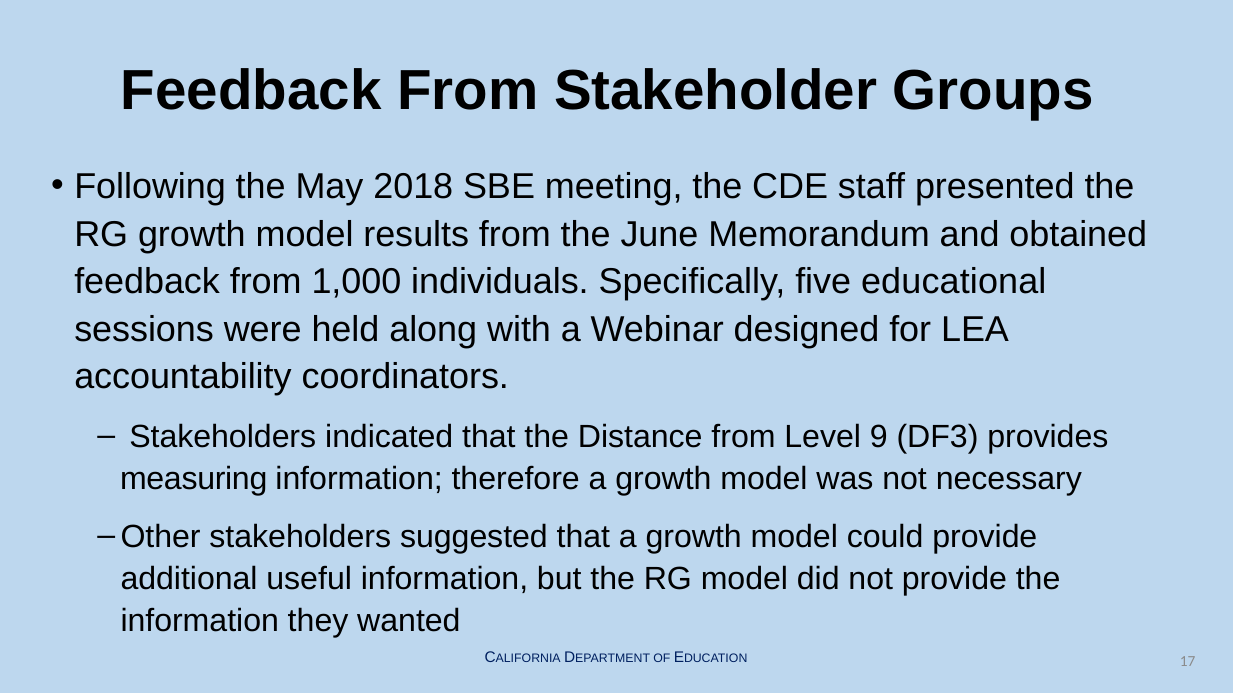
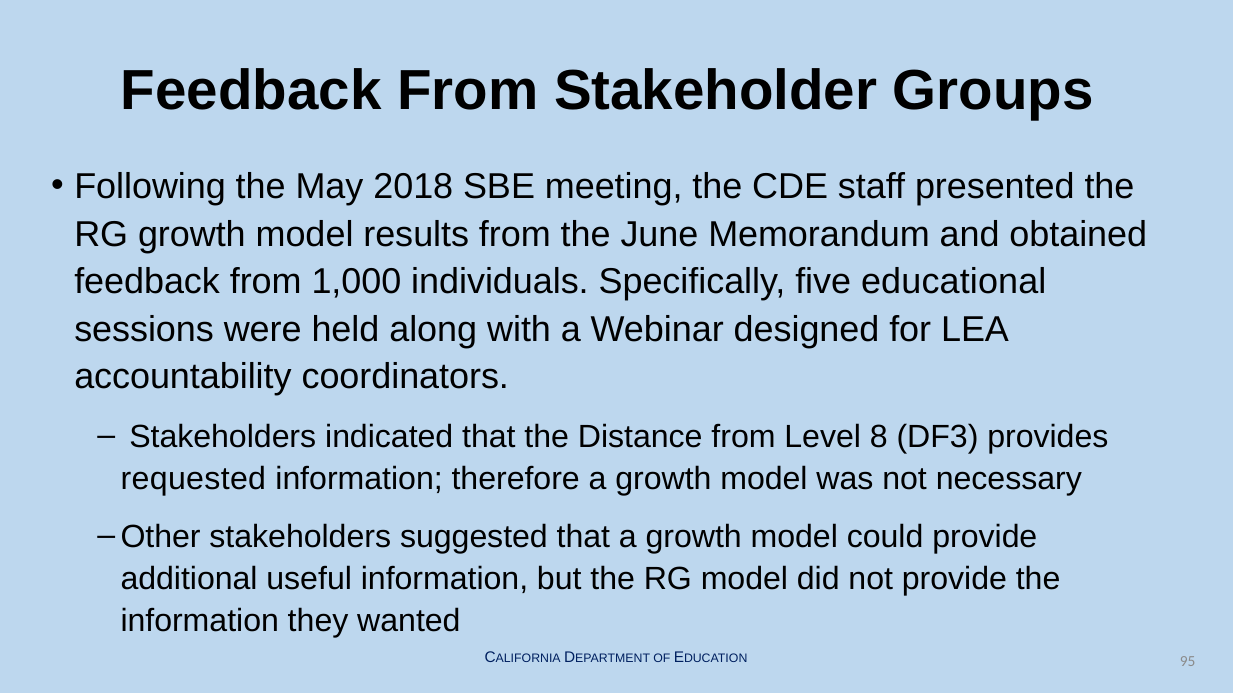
9: 9 -> 8
measuring: measuring -> requested
17: 17 -> 95
